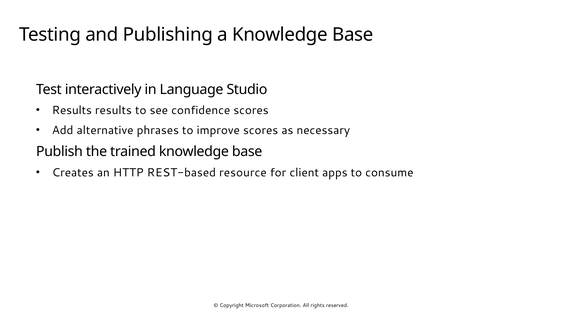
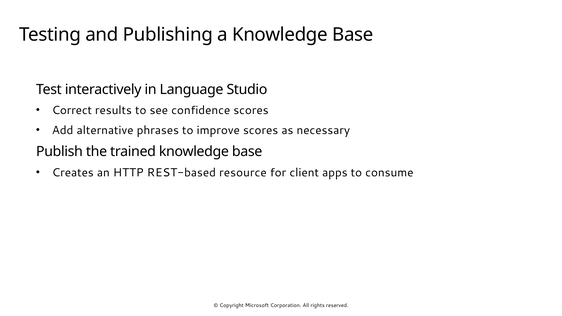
Results at (72, 110): Results -> Correct
